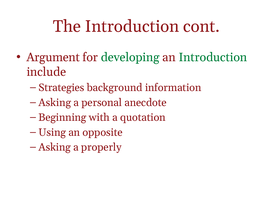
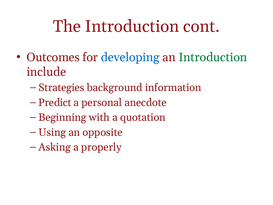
Argument: Argument -> Outcomes
developing colour: green -> blue
Asking at (55, 102): Asking -> Predict
